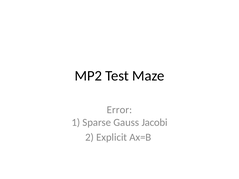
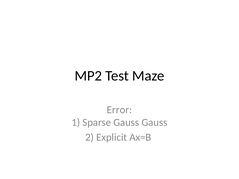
Gauss Jacobi: Jacobi -> Gauss
